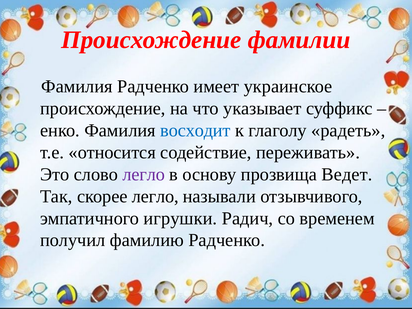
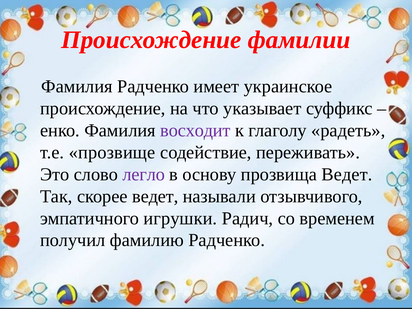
восходит colour: blue -> purple
относится: относится -> прозвище
скорее легло: легло -> ведет
